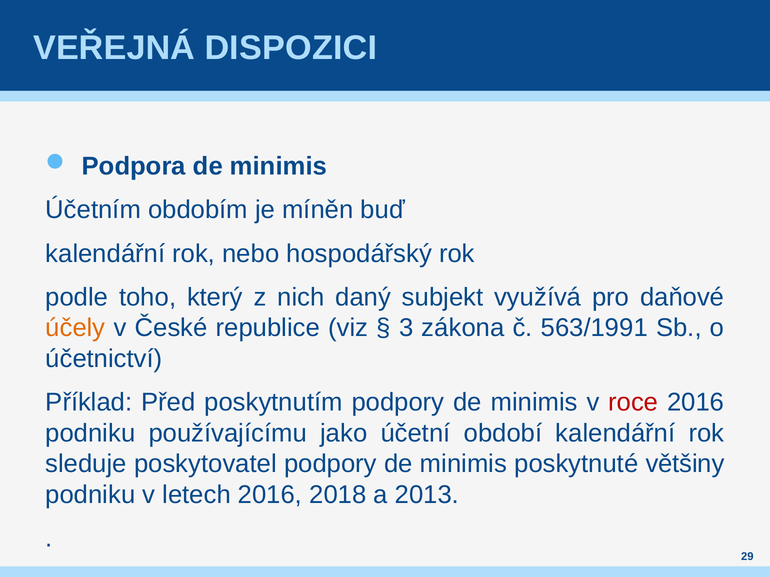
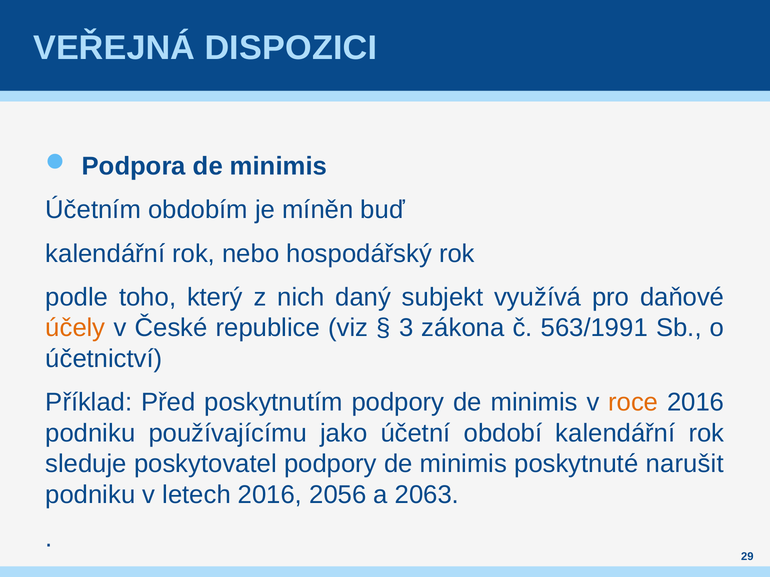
roce colour: red -> orange
většiny: většiny -> narušit
2018: 2018 -> 2056
2013: 2013 -> 2063
